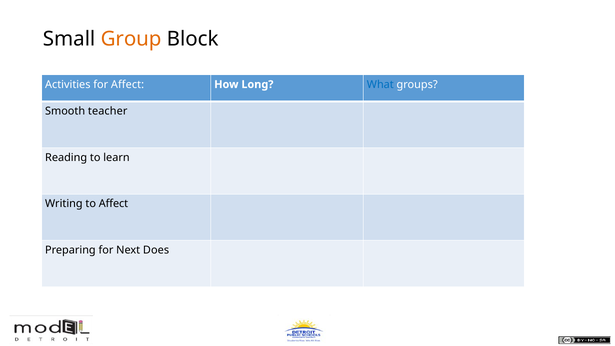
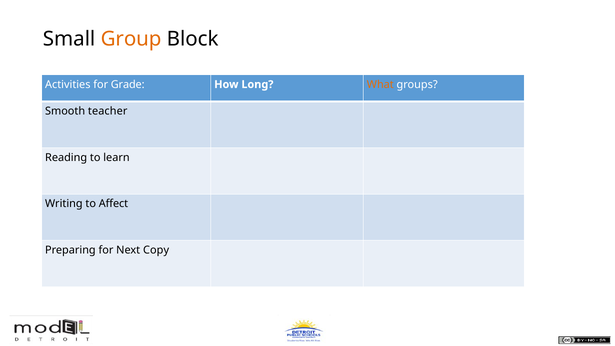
for Affect: Affect -> Grade
What colour: blue -> orange
Does: Does -> Copy
